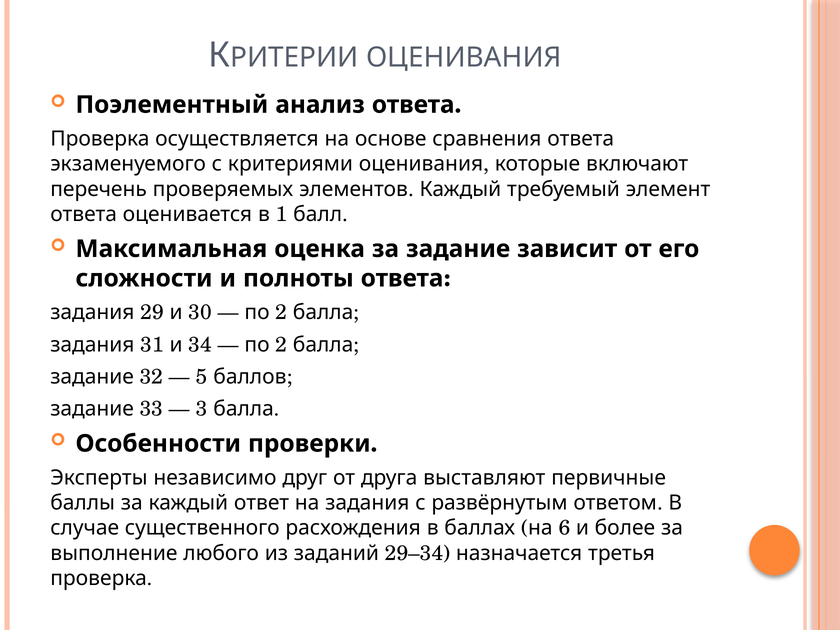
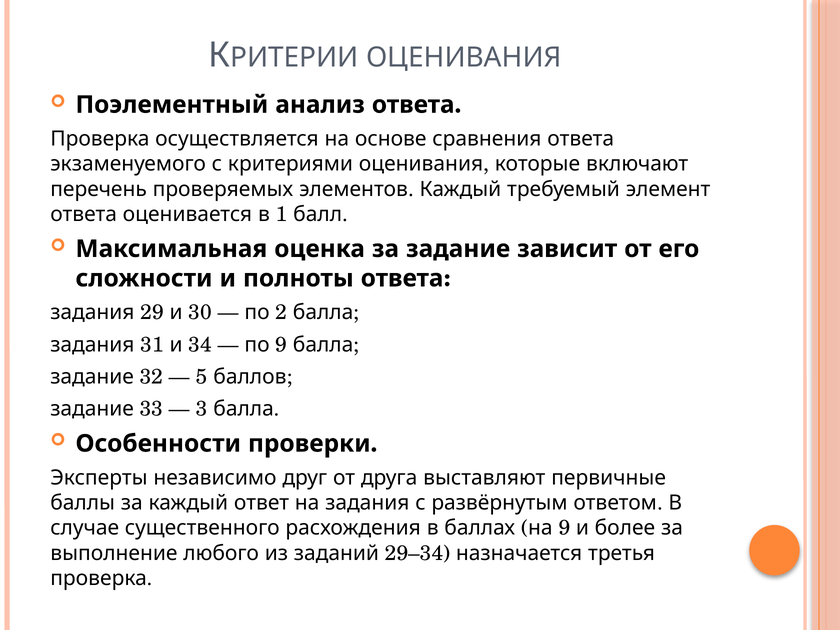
2 at (281, 345): 2 -> 9
6 at (564, 528): 6 -> 9
